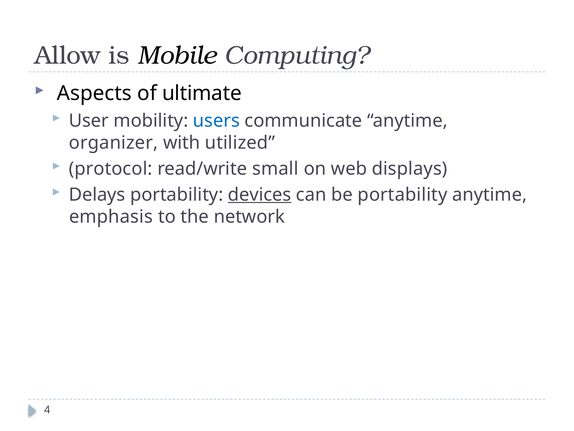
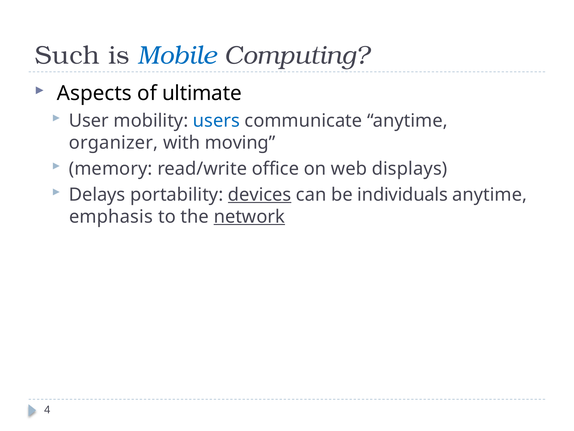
Allow: Allow -> Such
Mobile colour: black -> blue
utilized: utilized -> moving
protocol: protocol -> memory
small: small -> office
be portability: portability -> individuals
network underline: none -> present
